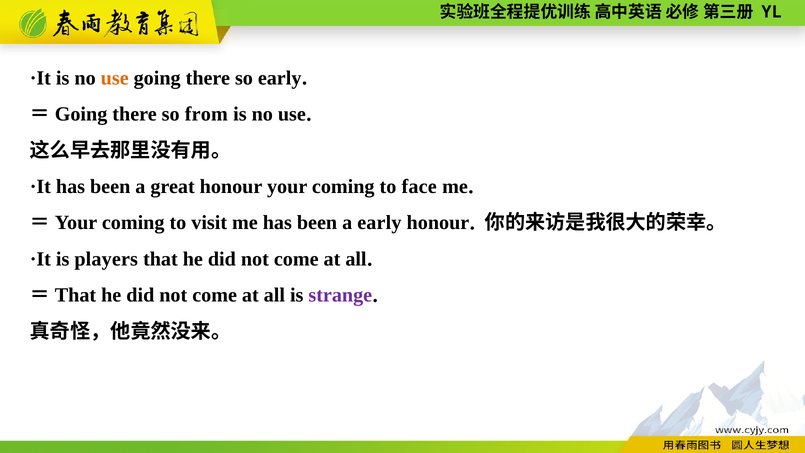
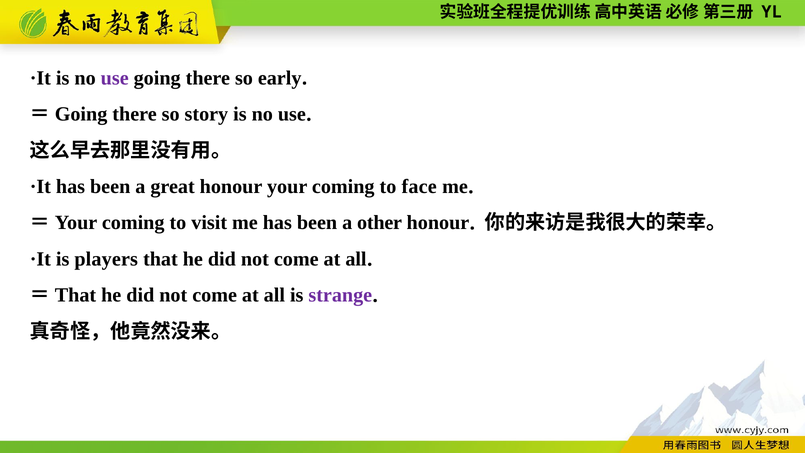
use at (115, 78) colour: orange -> purple
from: from -> story
a early: early -> other
